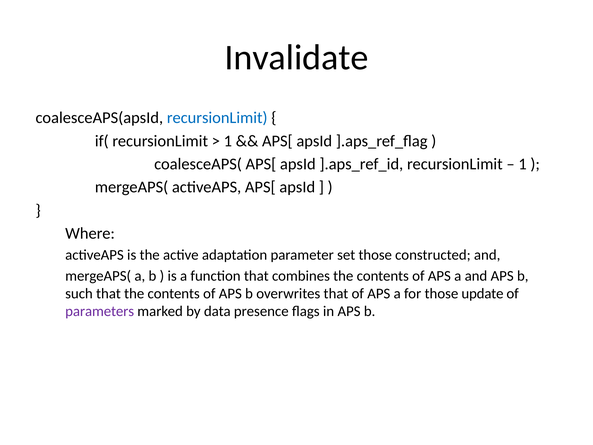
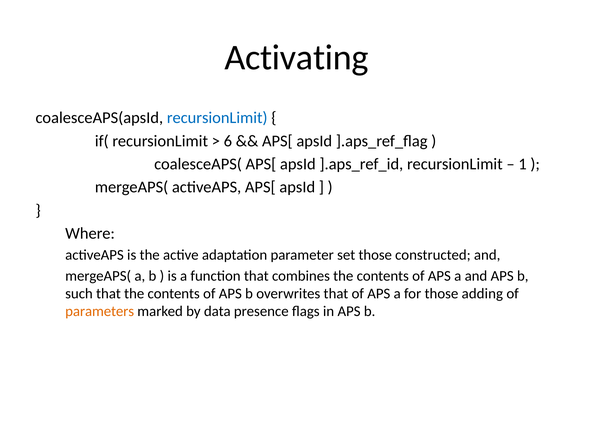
Invalidate: Invalidate -> Activating
1 at (228, 141): 1 -> 6
update: update -> adding
parameters colour: purple -> orange
